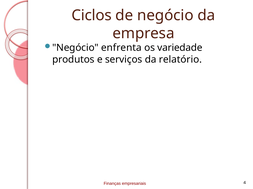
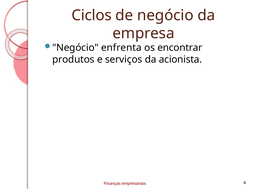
variedade: variedade -> encontrar
relatório: relatório -> acionista
